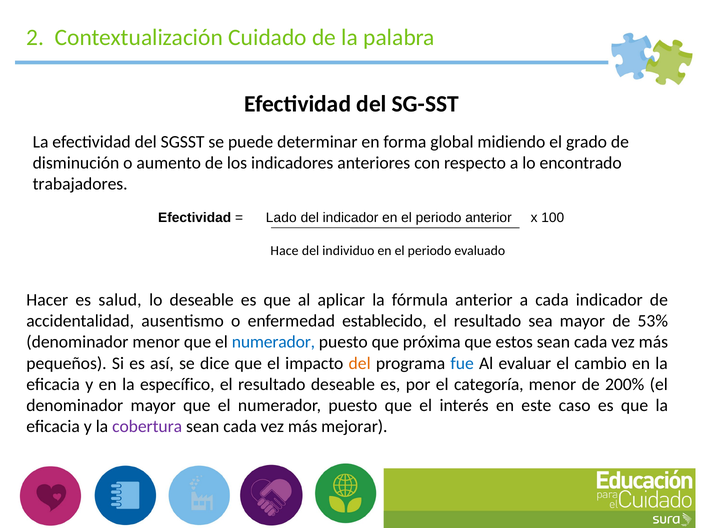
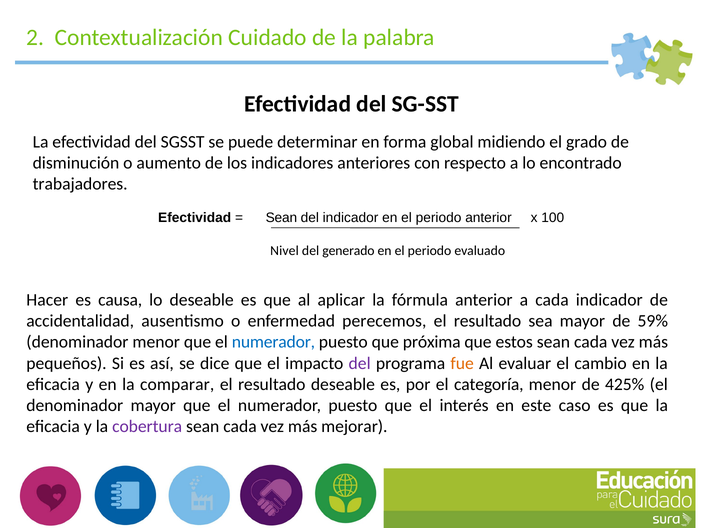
Lado at (281, 218): Lado -> Sean
Hace: Hace -> Nivel
individuo: individuo -> generado
salud: salud -> causa
establecido: establecido -> perecemos
53%: 53% -> 59%
del at (360, 363) colour: orange -> purple
fue colour: blue -> orange
específico: específico -> comparar
200%: 200% -> 425%
